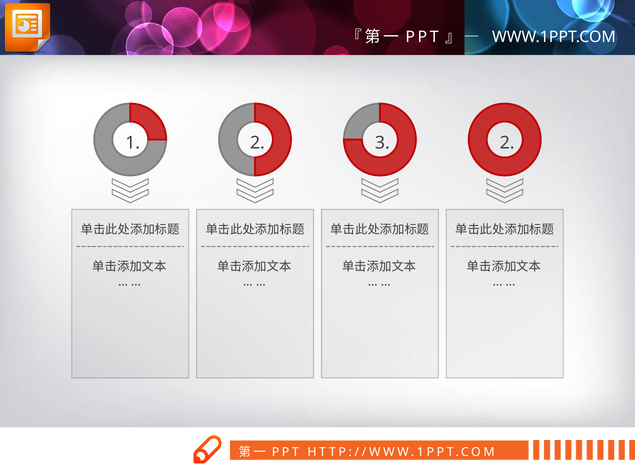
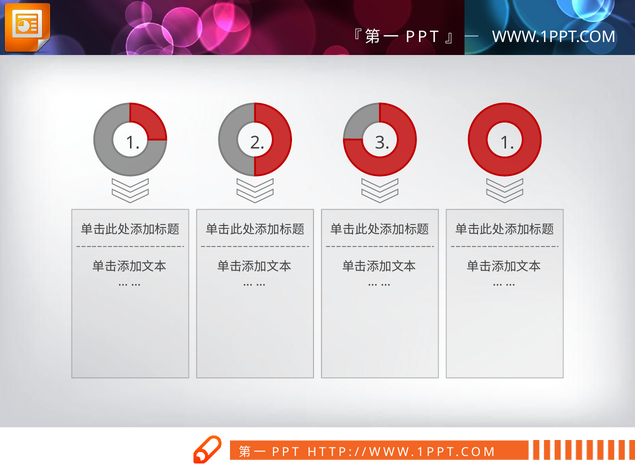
3 2: 2 -> 1
